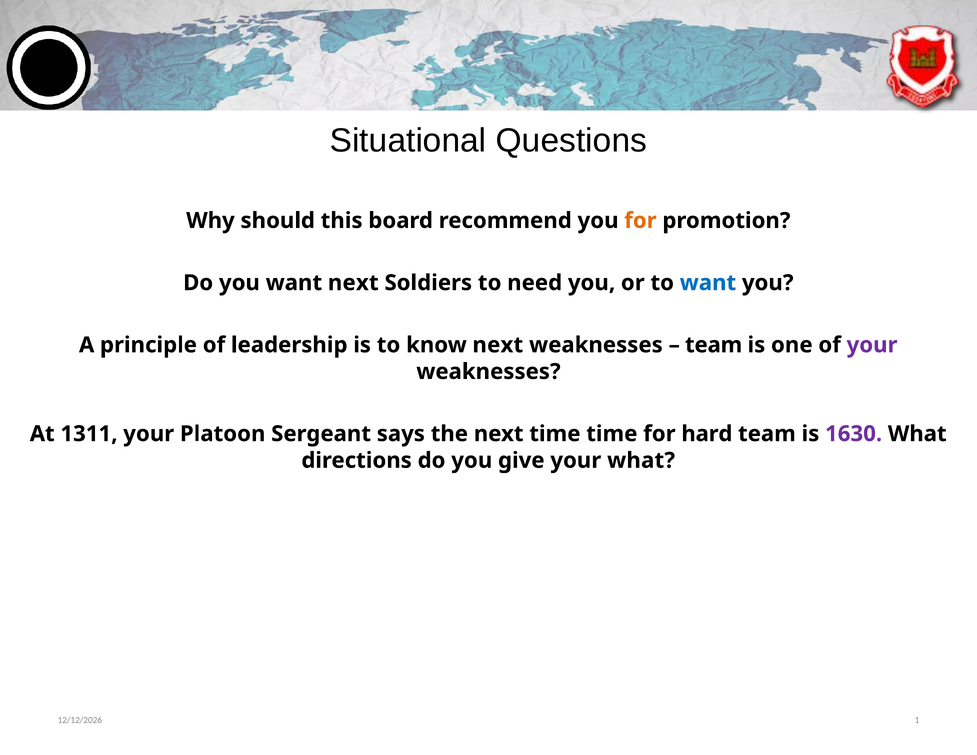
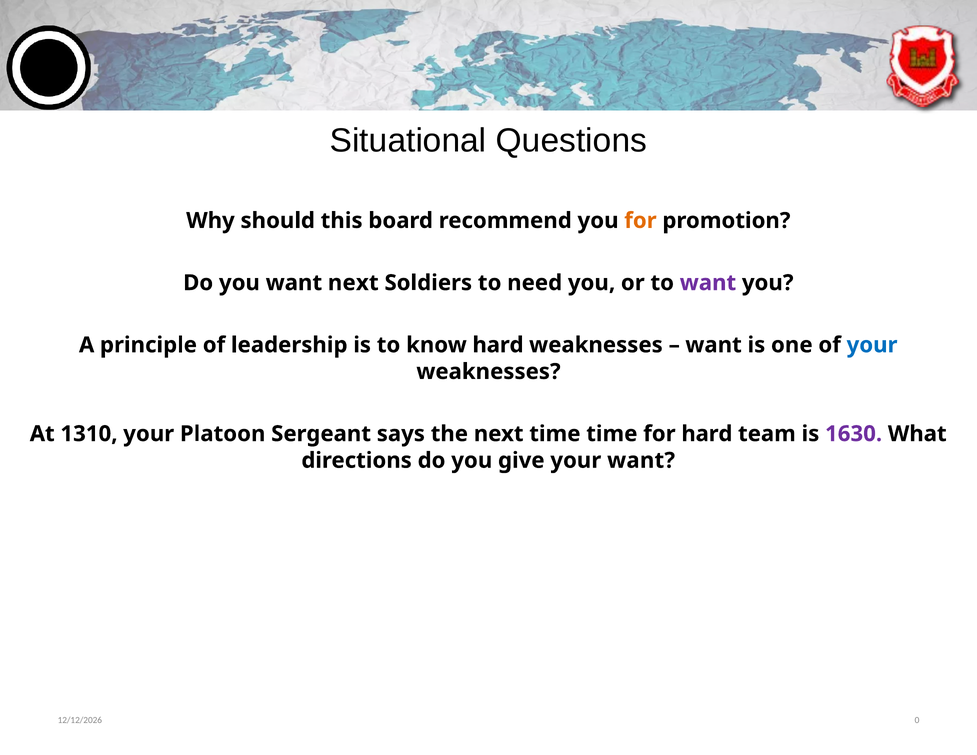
want at (708, 283) colour: blue -> purple
know next: next -> hard
team at (714, 345): team -> want
your at (872, 345) colour: purple -> blue
1311: 1311 -> 1310
your what: what -> want
1: 1 -> 0
